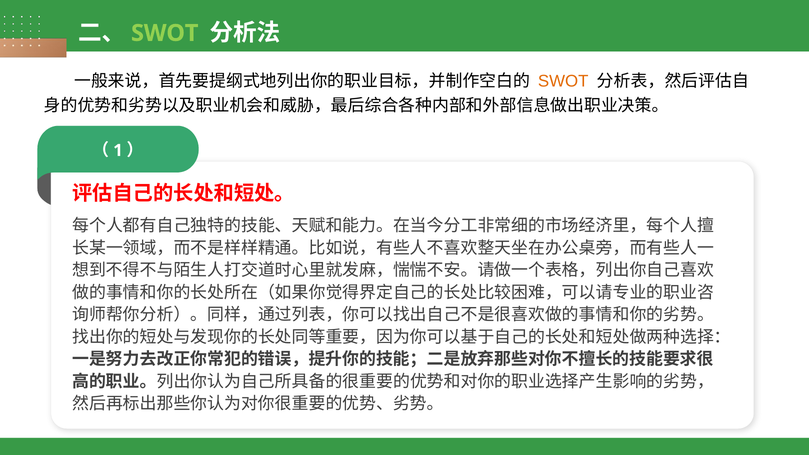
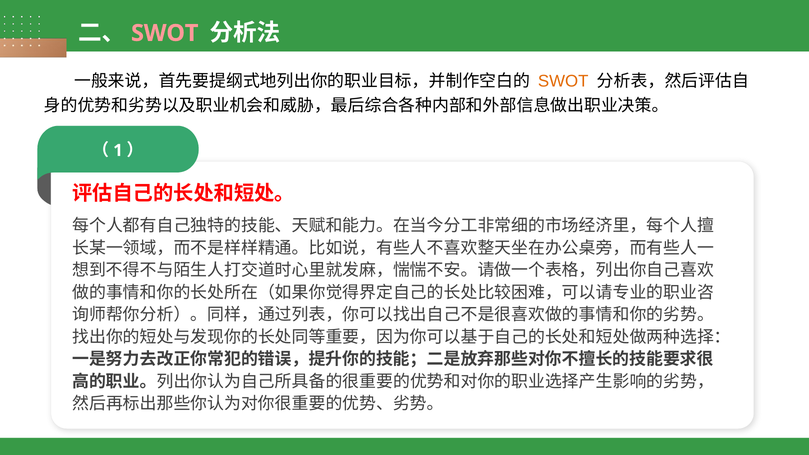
SWOT at (165, 33) colour: light green -> pink
